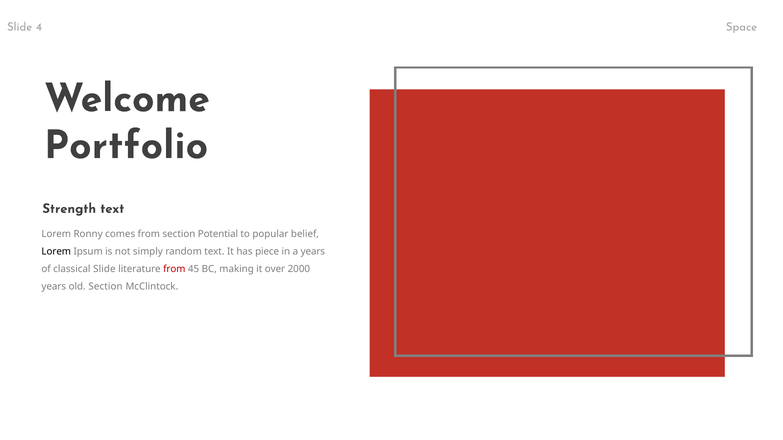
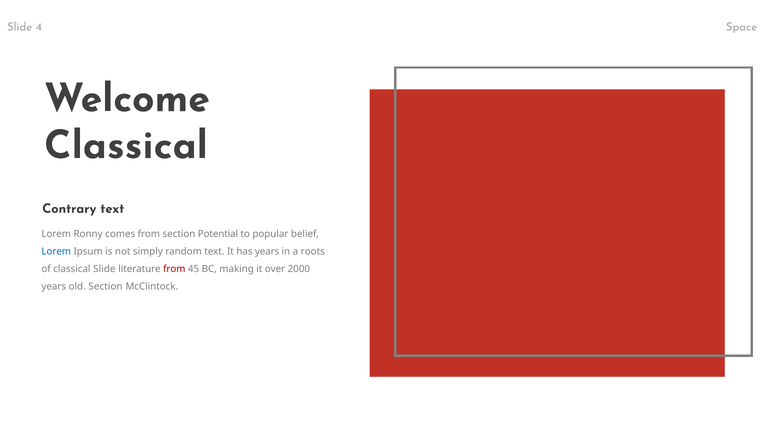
Portfolio at (126, 145): Portfolio -> Classical
Strength: Strength -> Contrary
Lorem at (56, 252) colour: black -> blue
has piece: piece -> years
a years: years -> roots
